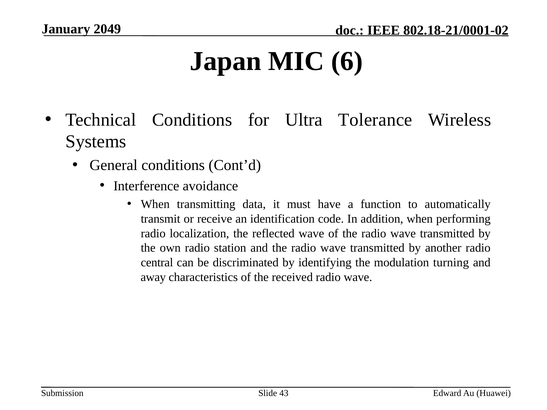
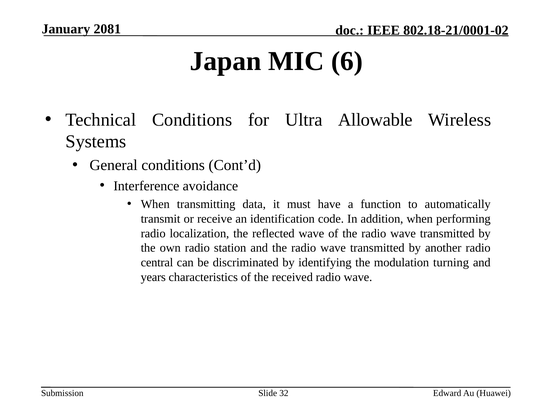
2049: 2049 -> 2081
Tolerance: Tolerance -> Allowable
away: away -> years
43: 43 -> 32
